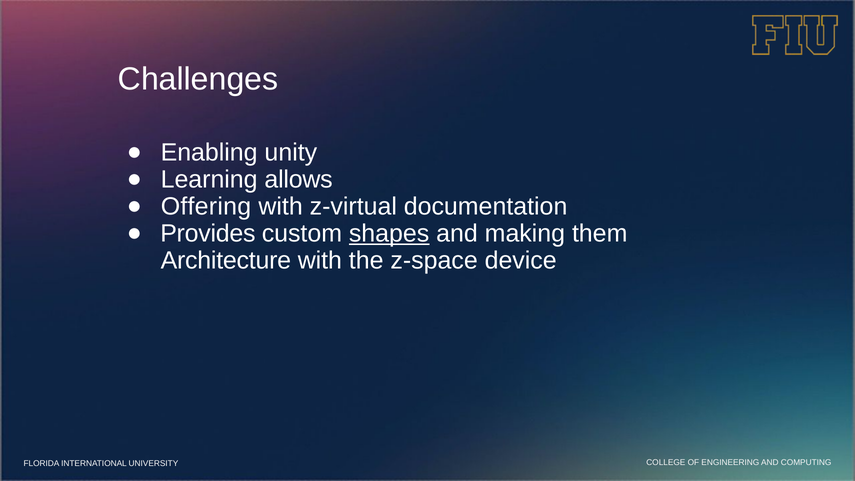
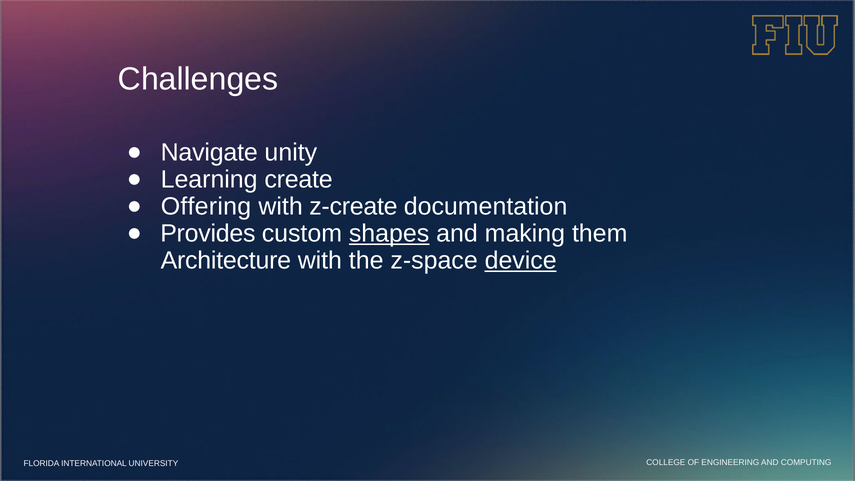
Enabling: Enabling -> Navigate
allows: allows -> create
z-virtual: z-virtual -> z-create
device underline: none -> present
